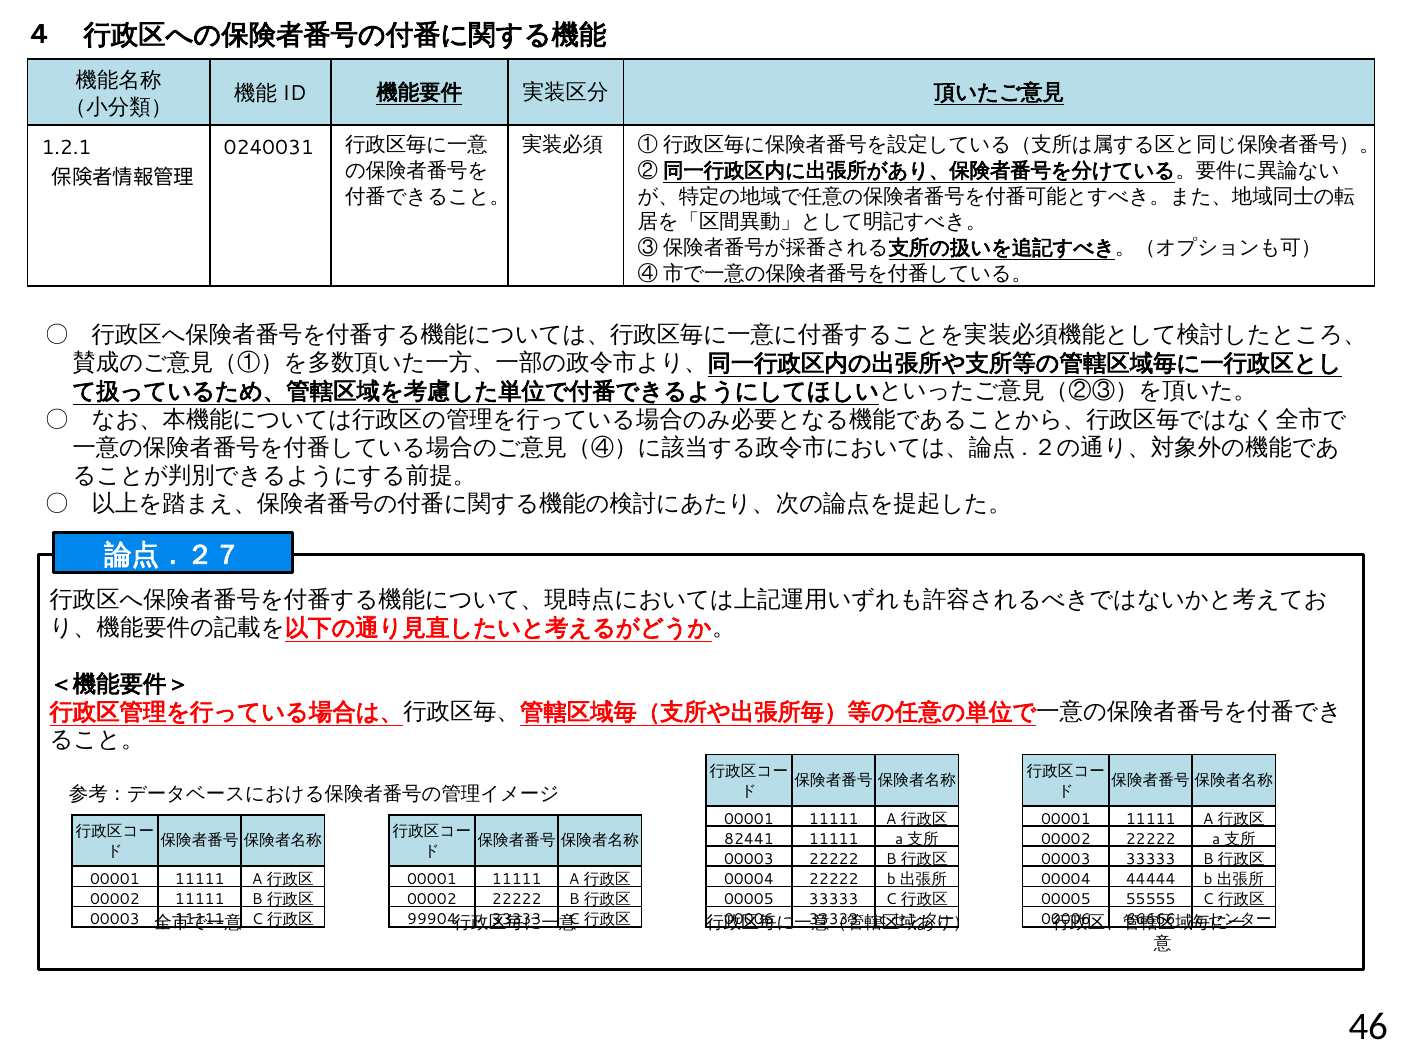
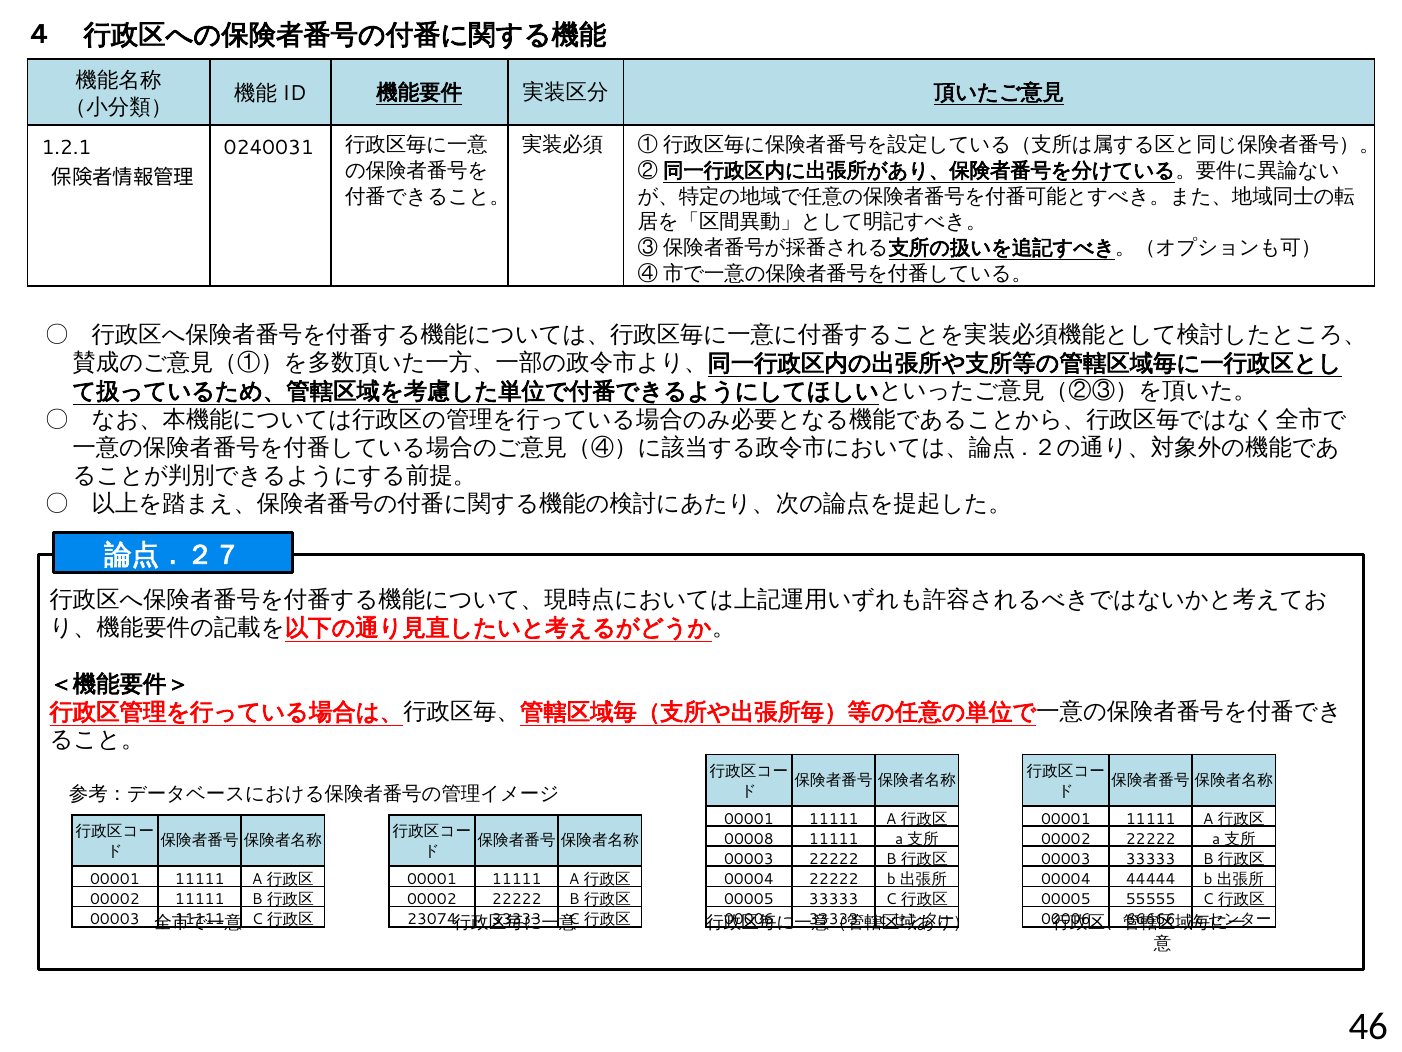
82441: 82441 -> 00008
99904: 99904 -> 23074
